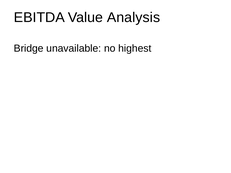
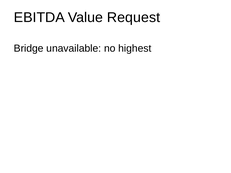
Analysis: Analysis -> Request
